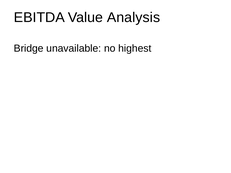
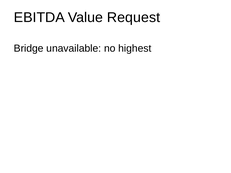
Analysis: Analysis -> Request
